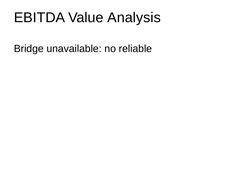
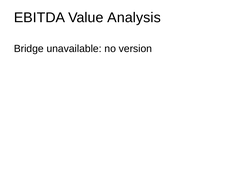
reliable: reliable -> version
